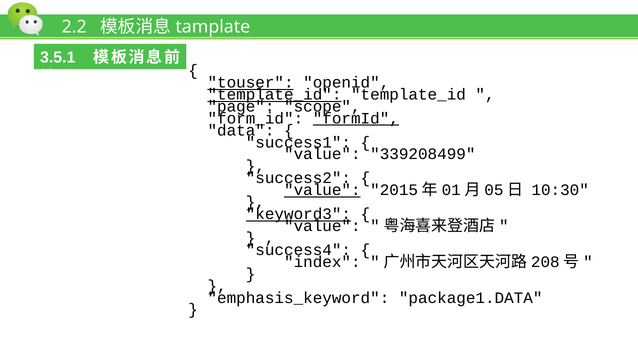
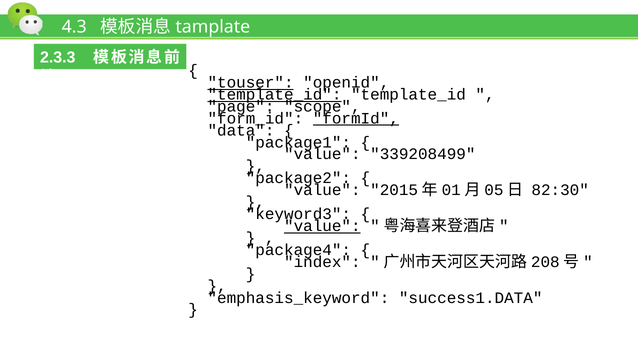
2.2: 2.2 -> 4.3
3.5.1: 3.5.1 -> 2.3.3
success1: success1 -> package1
success2: success2 -> package2
value at (322, 190) underline: present -> none
10:30: 10:30 -> 82:30
keyword3 underline: present -> none
value at (322, 226) underline: none -> present
success4: success4 -> package4
package1.DATA: package1.DATA -> success1.DATA
